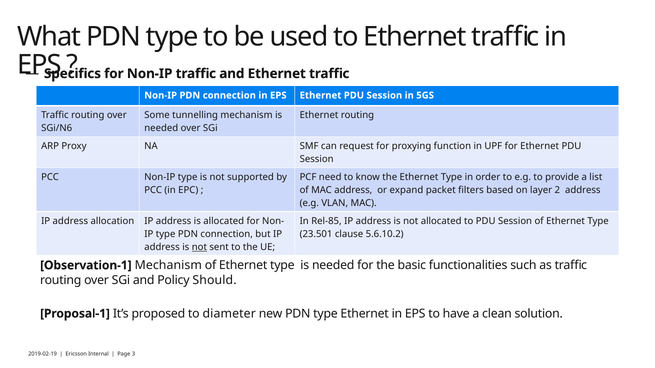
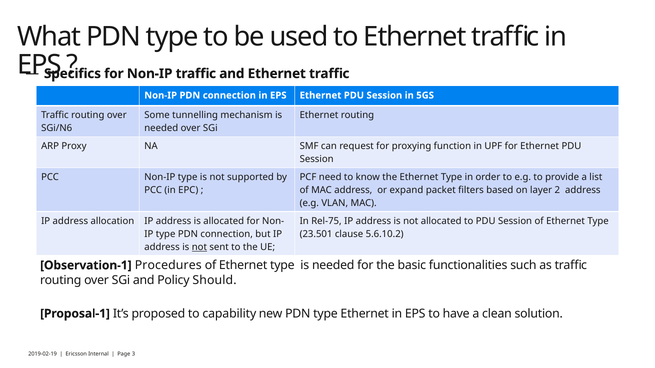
Rel-85: Rel-85 -> Rel-75
Observation-1 Mechanism: Mechanism -> Procedures
diameter: diameter -> capability
